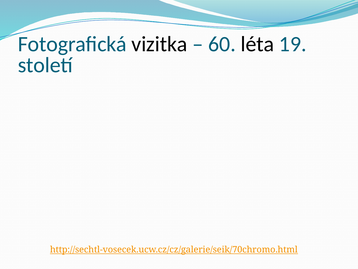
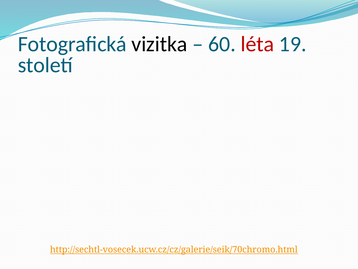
léta colour: black -> red
